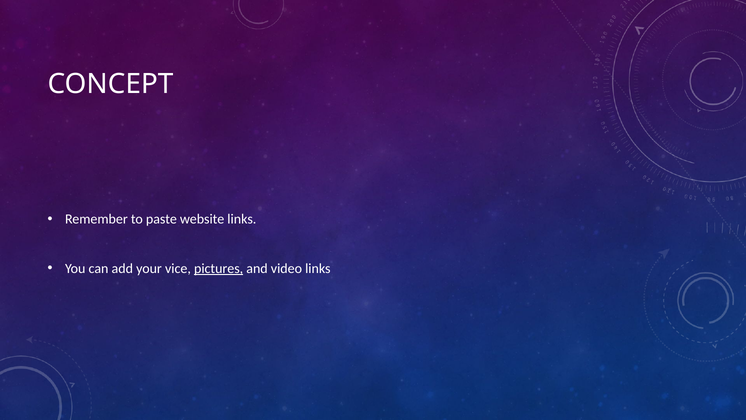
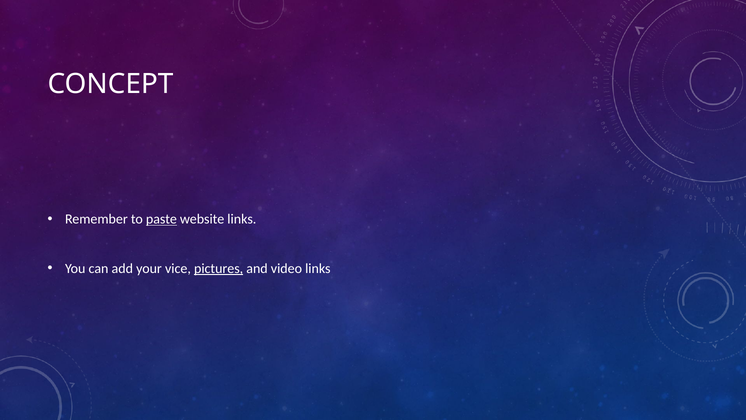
paste underline: none -> present
